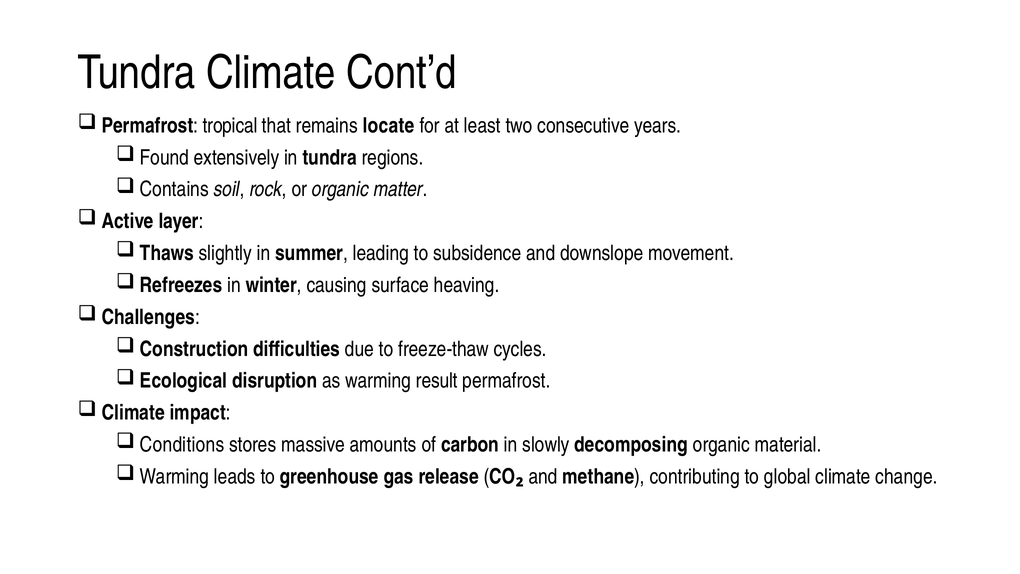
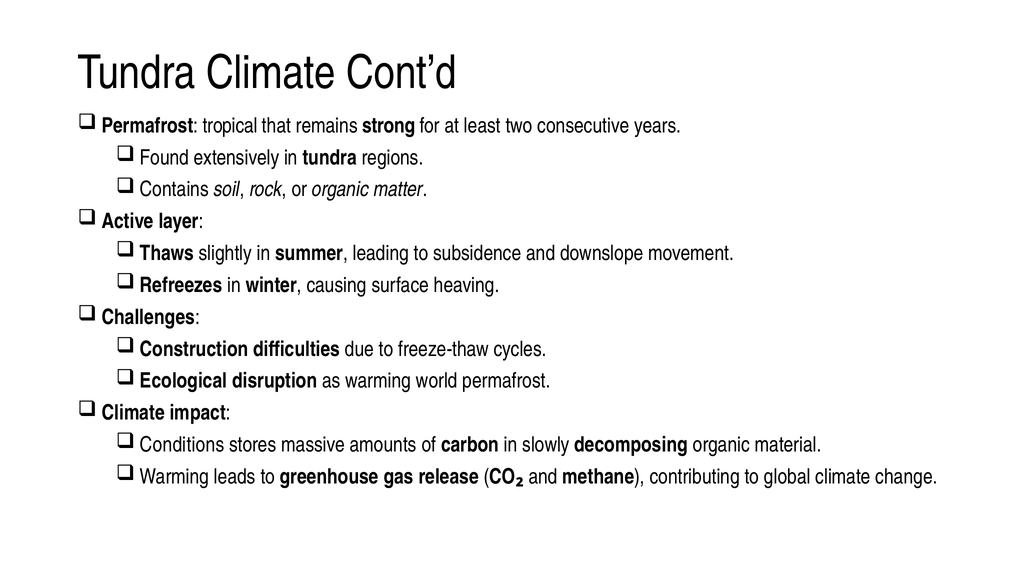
locate: locate -> strong
result: result -> world
